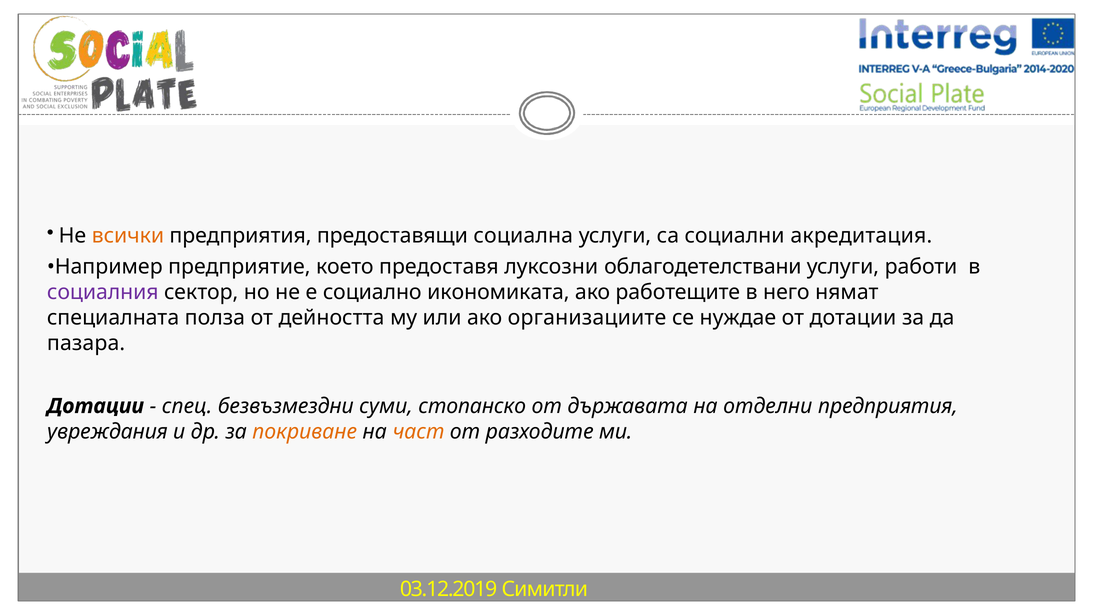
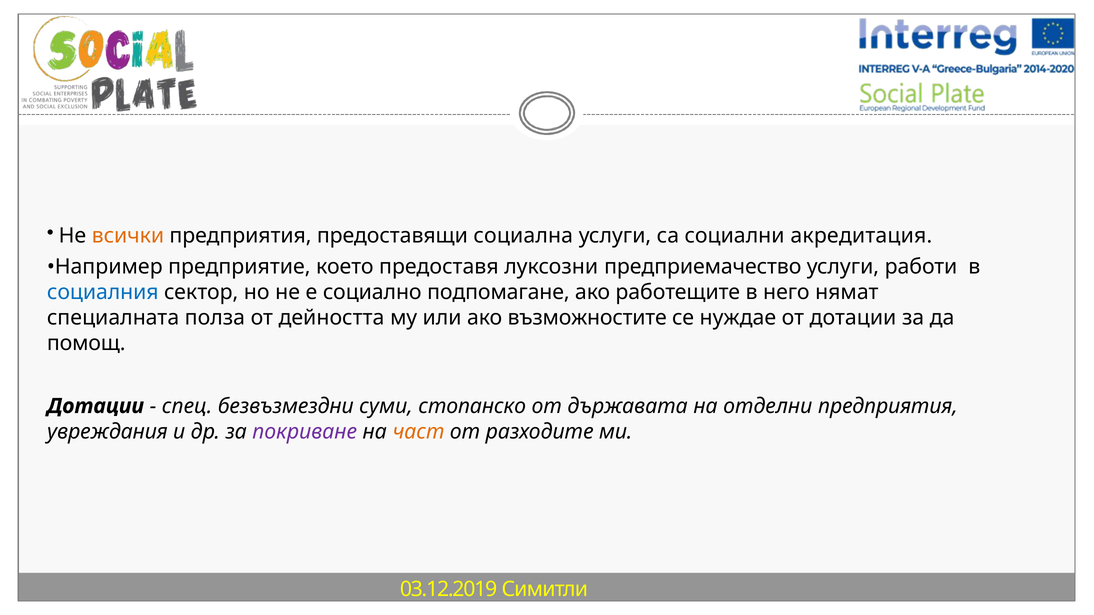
облагодетелствани: облагодетелствани -> предприемачество
социалния colour: purple -> blue
икономиката: икономиката -> подпомагане
организациите: организациите -> възможностите
пазара: пазара -> помощ
покриване colour: orange -> purple
